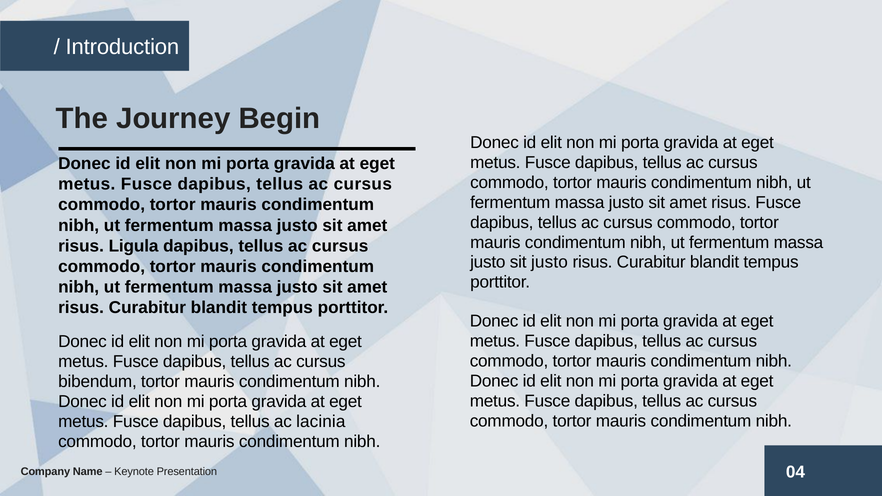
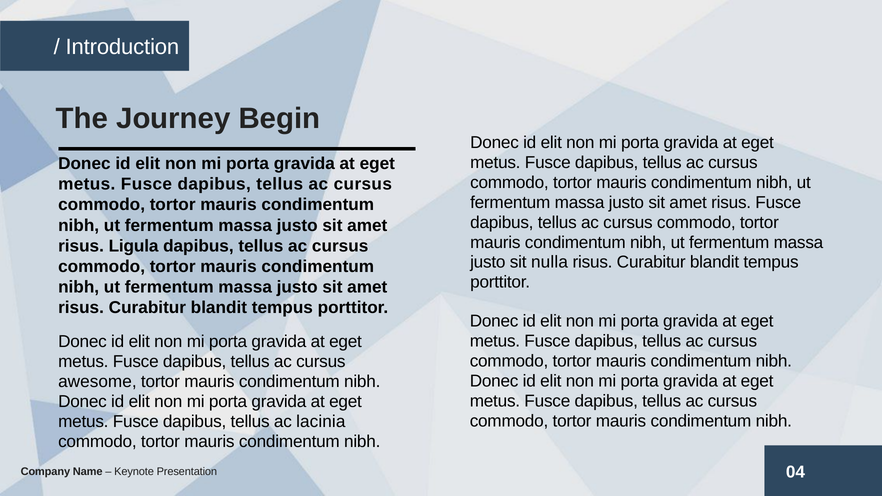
sit justo: justo -> nulla
bibendum: bibendum -> awesome
